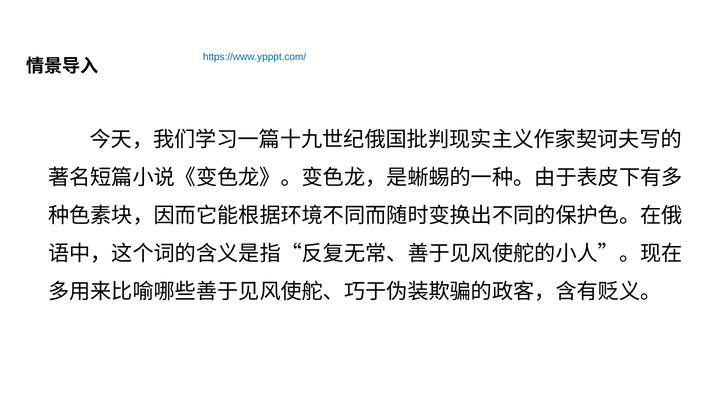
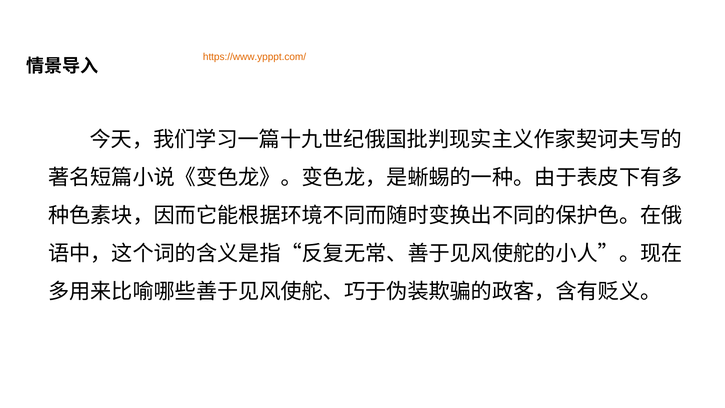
https://www.ypppt.com/ colour: blue -> orange
